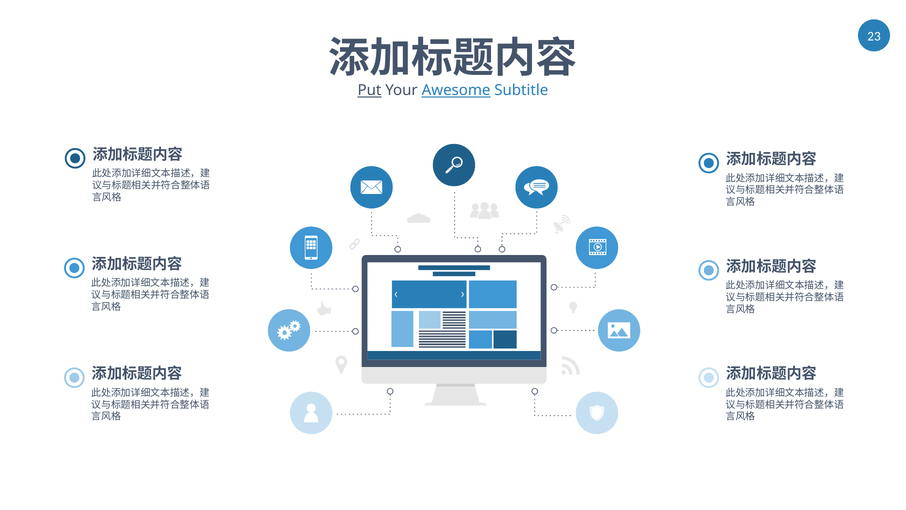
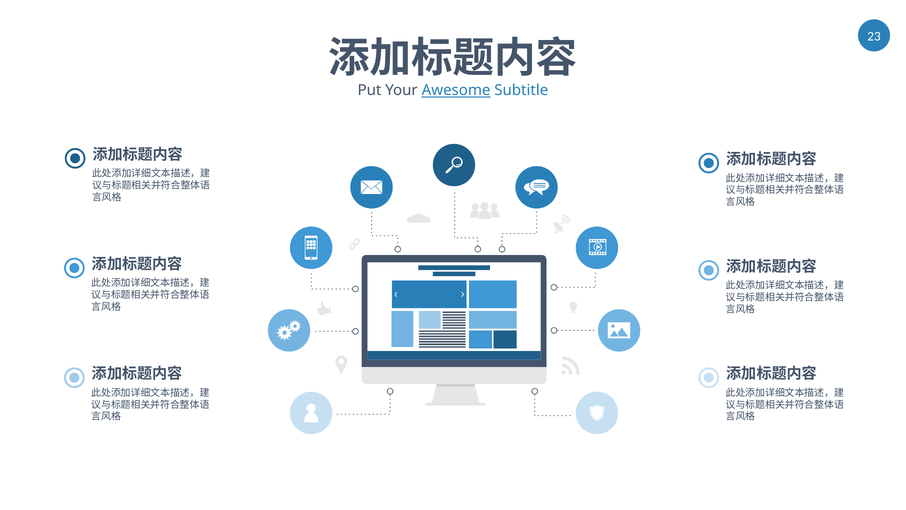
Put underline: present -> none
